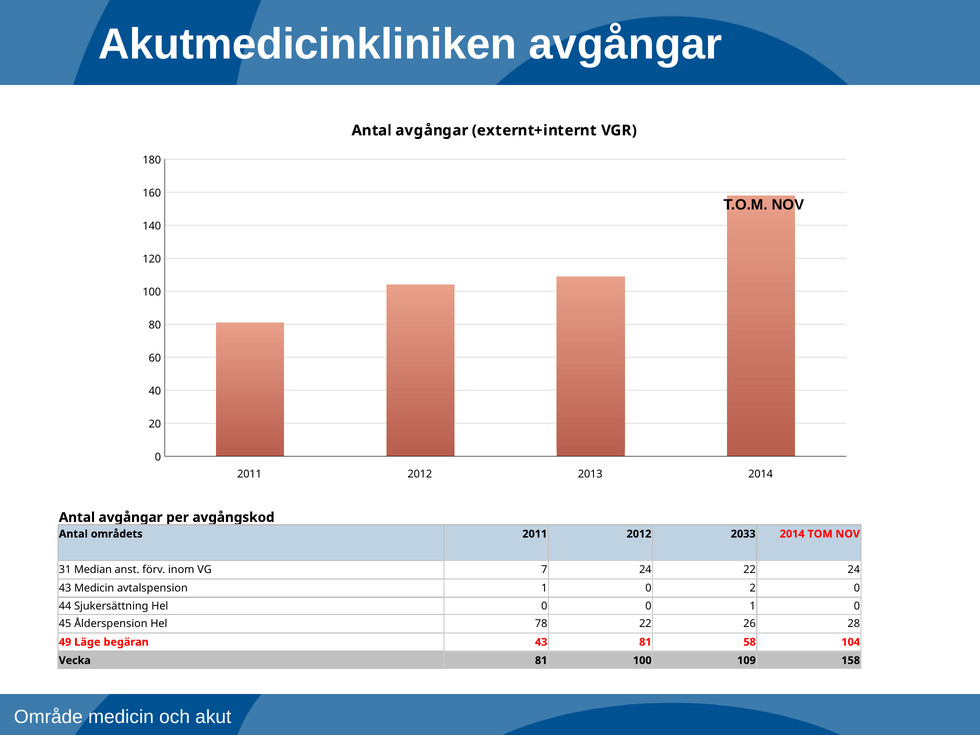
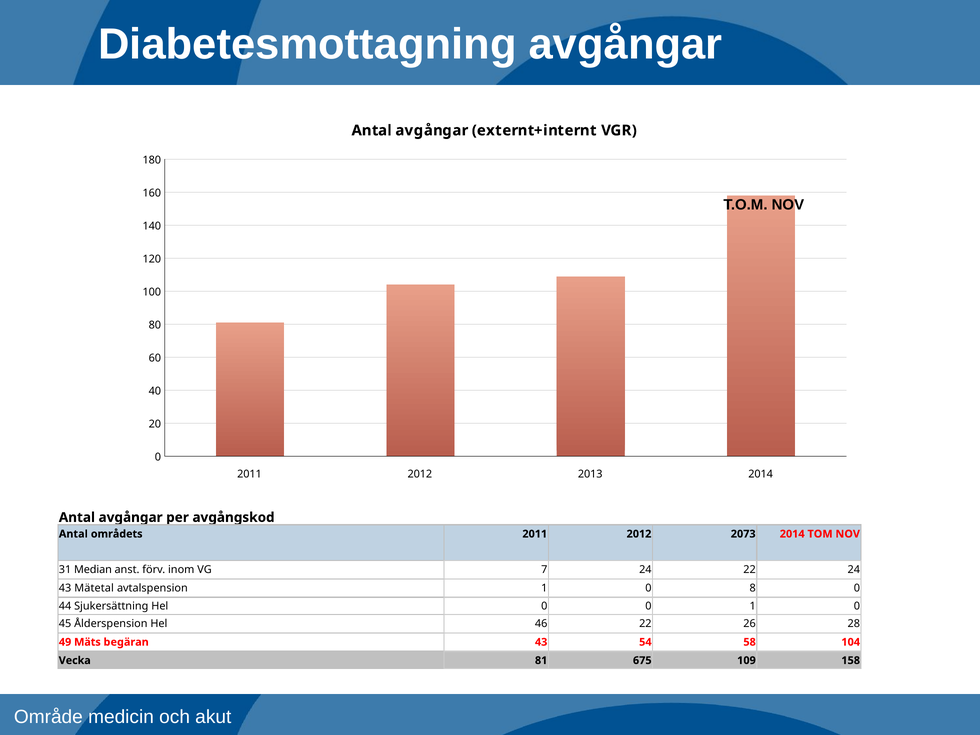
Akutmedicinkliniken: Akutmedicinkliniken -> Diabetesmottagning
2033: 2033 -> 2073
43 Medicin: Medicin -> Mätetal
2: 2 -> 8
78: 78 -> 46
Läge: Läge -> Mäts
43 81: 81 -> 54
81 100: 100 -> 675
